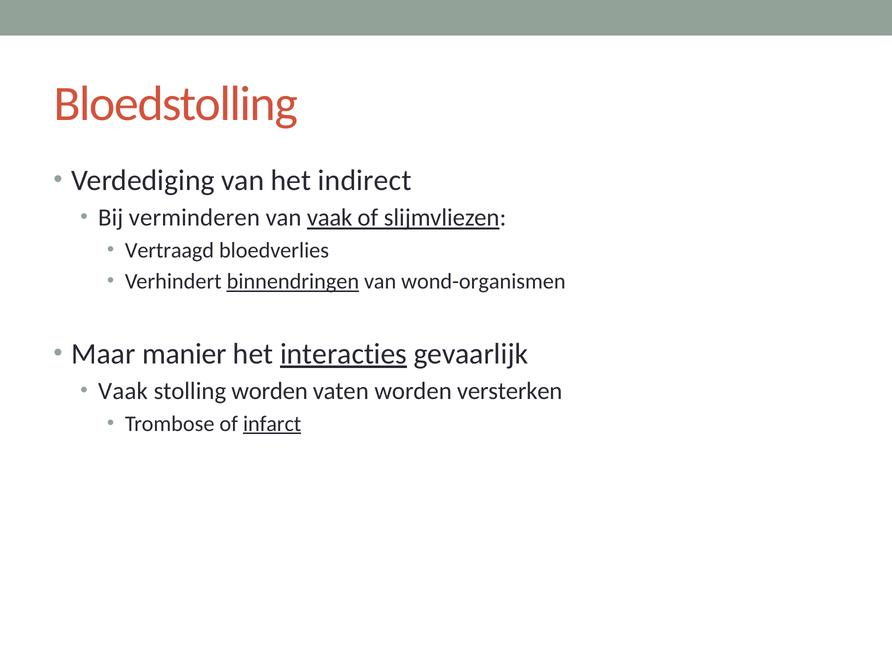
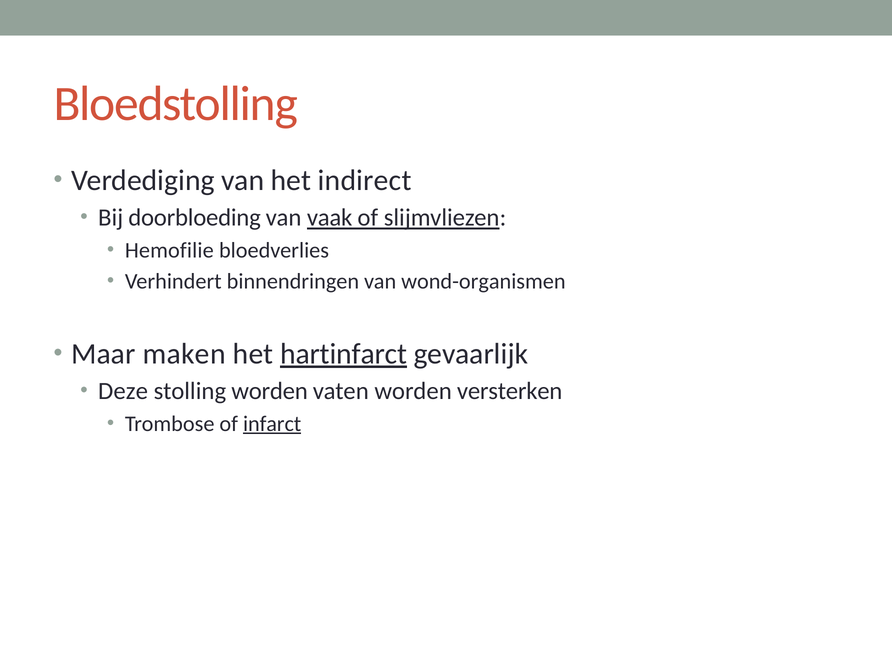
verminderen: verminderen -> doorbloeding
Vertraagd: Vertraagd -> Hemofilie
binnendringen underline: present -> none
manier: manier -> maken
interacties: interacties -> hartinfarct
Vaak at (123, 391): Vaak -> Deze
